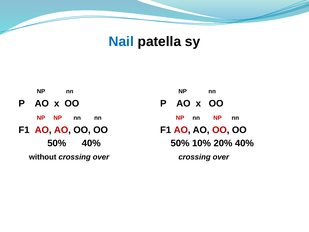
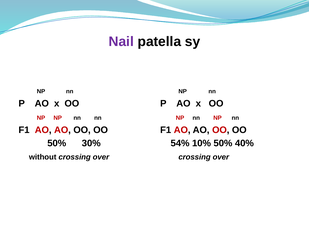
Nail colour: blue -> purple
50% 40%: 40% -> 30%
50% at (180, 143): 50% -> 54%
10% 20%: 20% -> 50%
